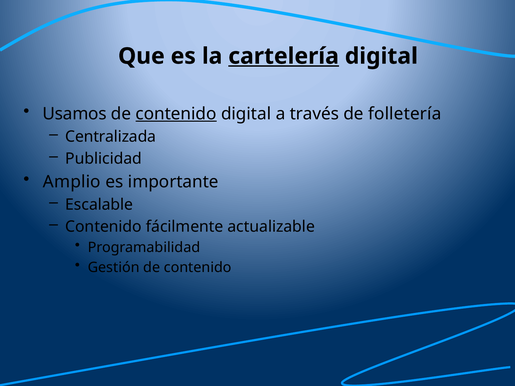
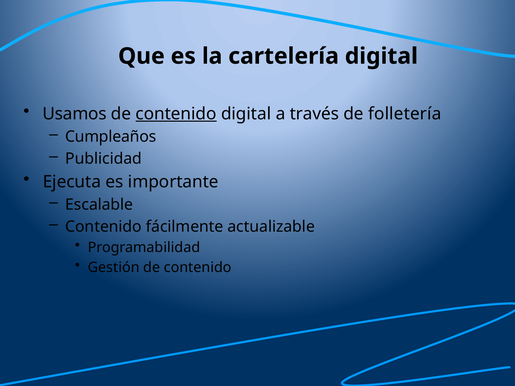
cartelería underline: present -> none
Centralizada: Centralizada -> Cumpleaños
Amplio: Amplio -> Ejecuta
